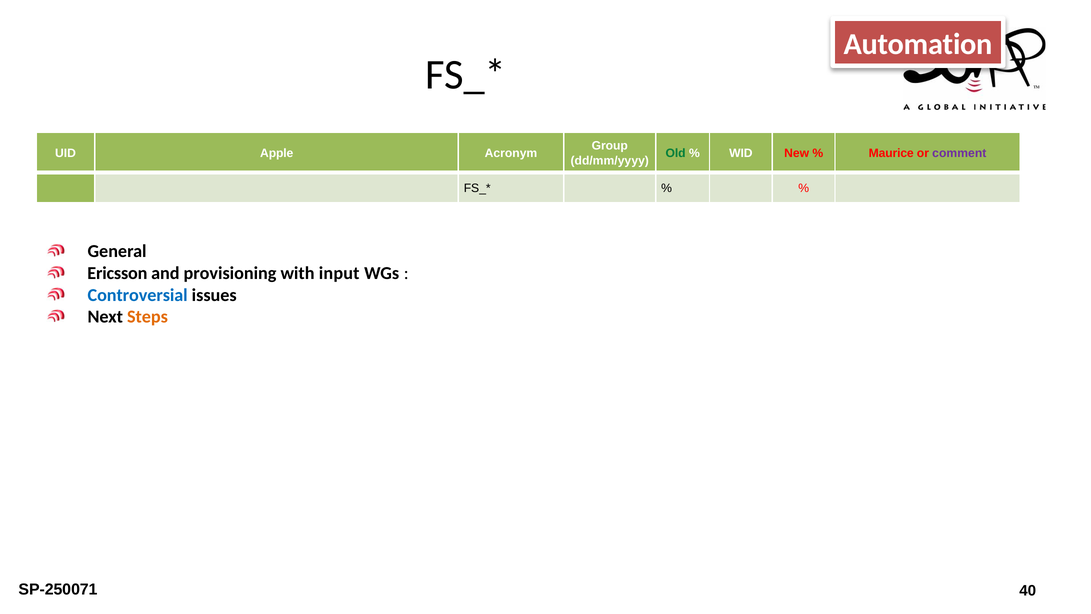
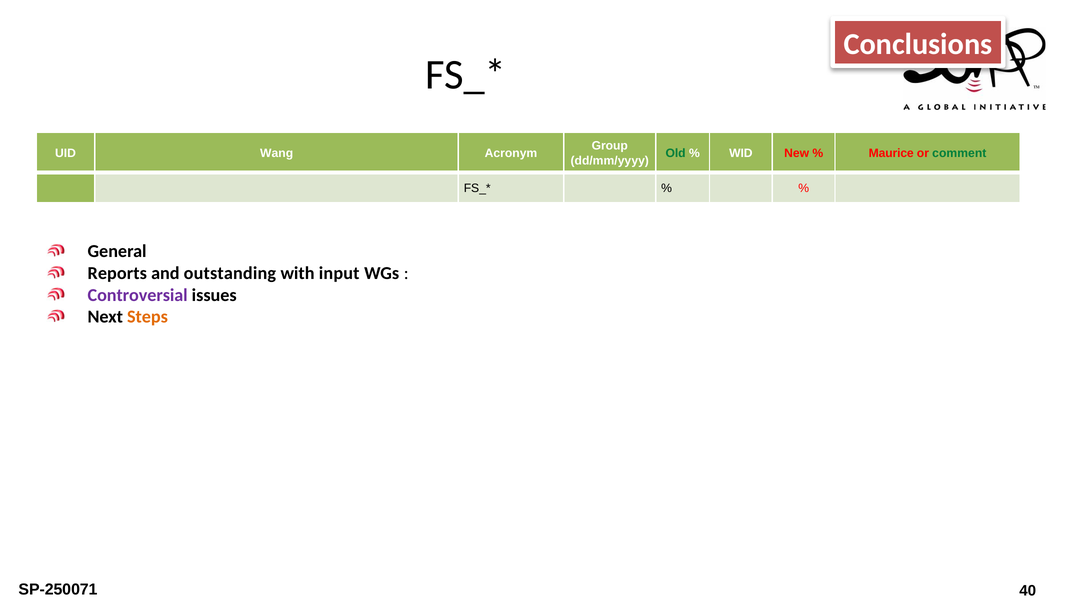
Automation: Automation -> Conclusions
Apple: Apple -> Wang
comment colour: purple -> green
Ericsson: Ericsson -> Reports
provisioning: provisioning -> outstanding
Controversial colour: blue -> purple
